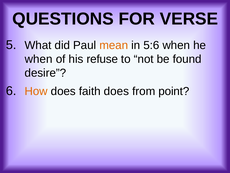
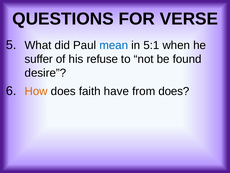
mean colour: orange -> blue
5:6: 5:6 -> 5:1
when at (39, 59): when -> suffer
faith does: does -> have
from point: point -> does
